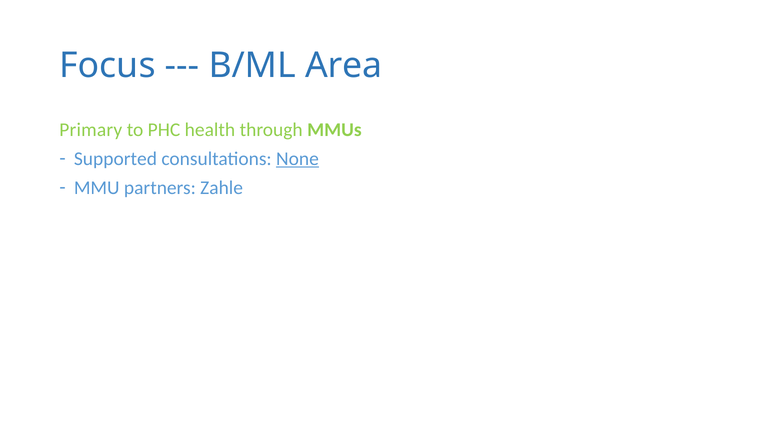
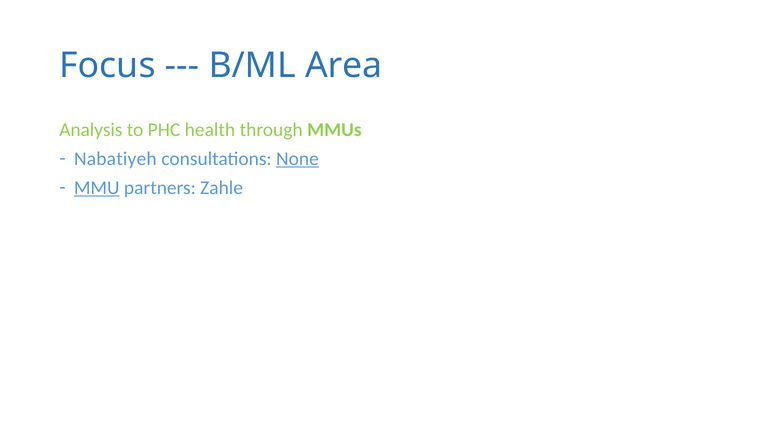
Primary: Primary -> Analysis
Supported: Supported -> Nabatiyeh
MMU underline: none -> present
